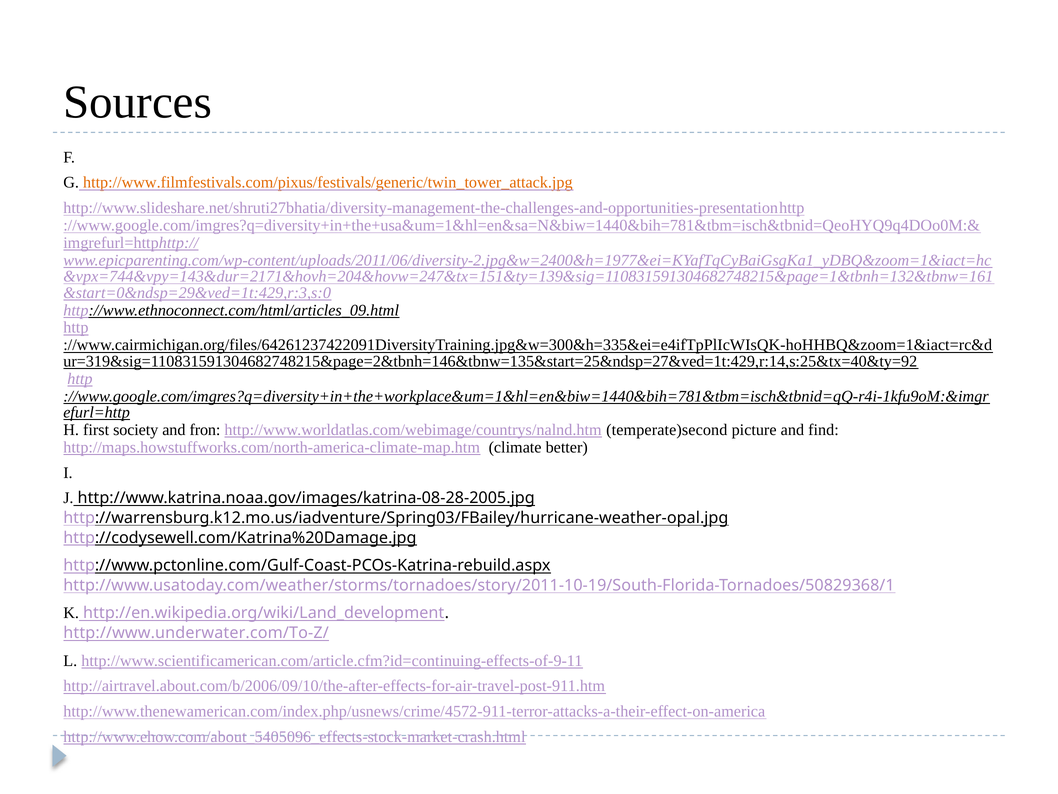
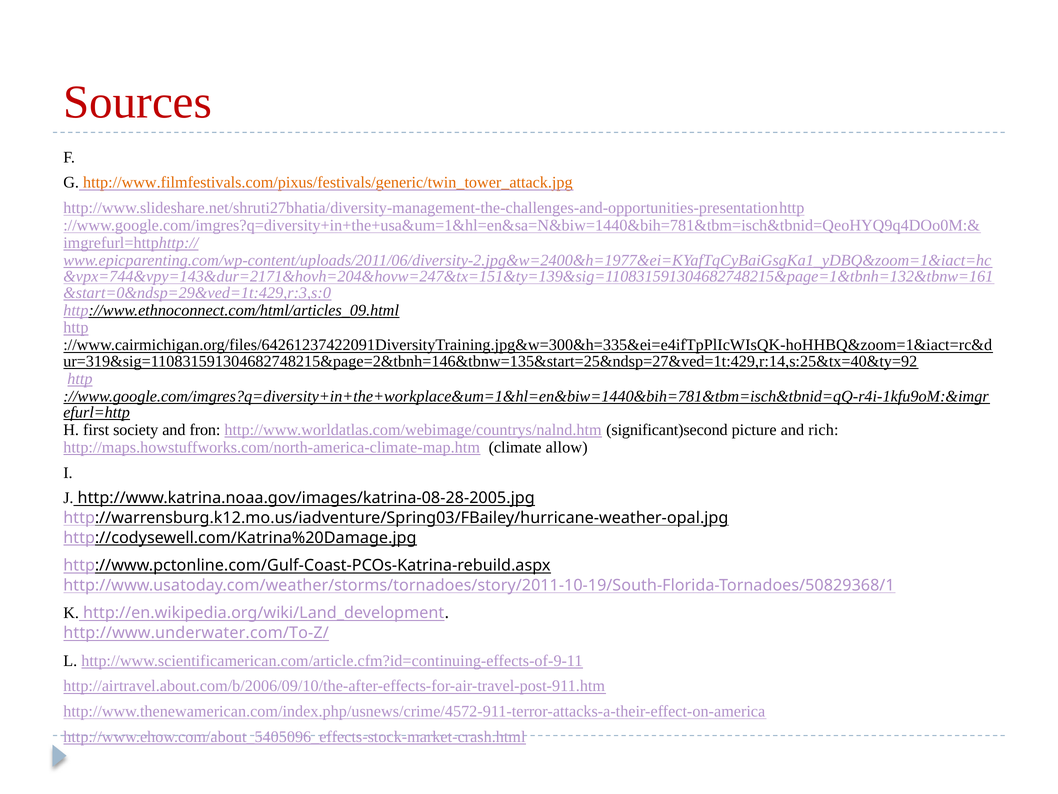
Sources colour: black -> red
temperate)second: temperate)second -> significant)second
find: find -> rich
better: better -> allow
